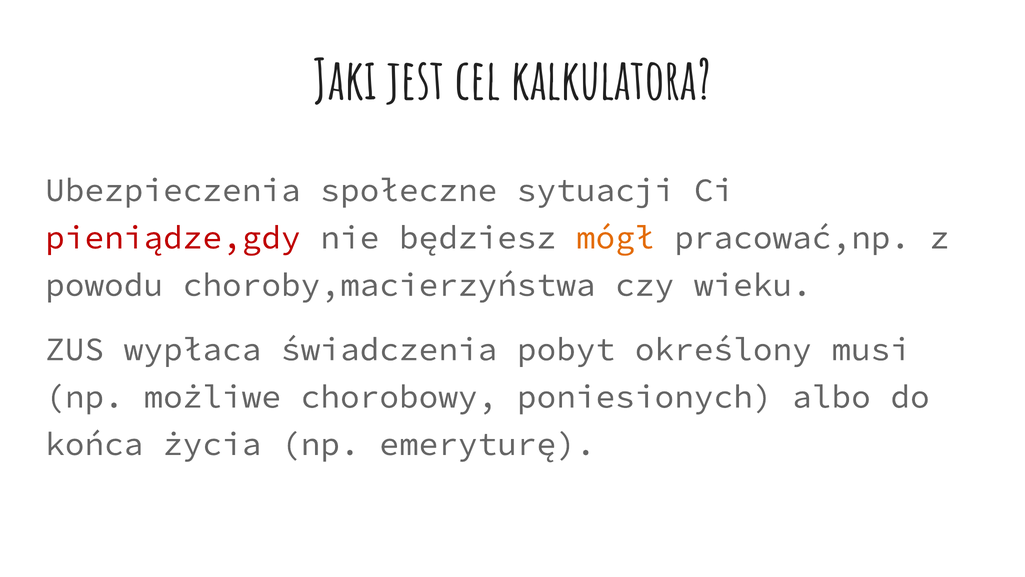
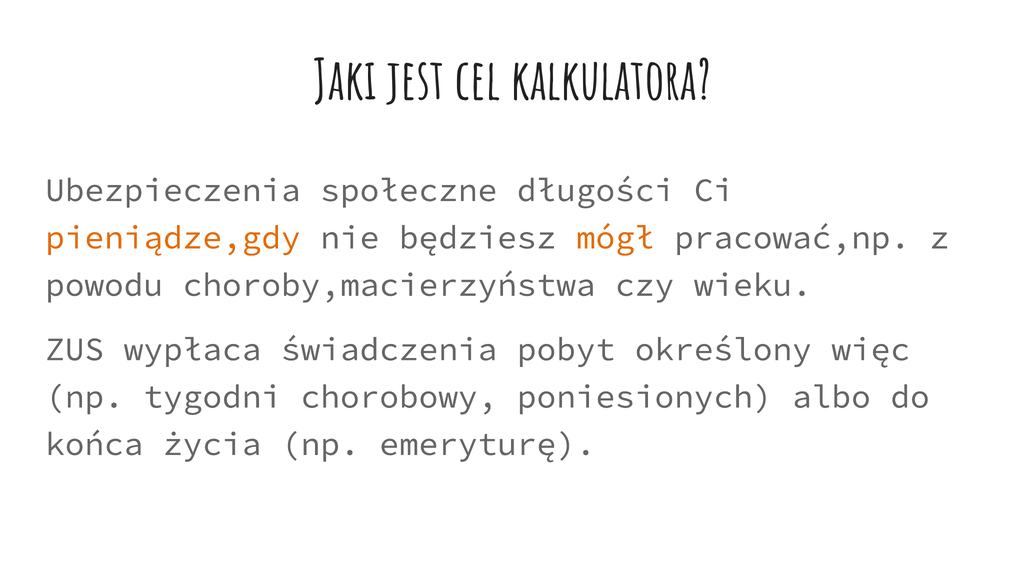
sytuacji: sytuacji -> długości
pieniądze,gdy colour: red -> orange
musi: musi -> więc
możliwe: możliwe -> tygodni
